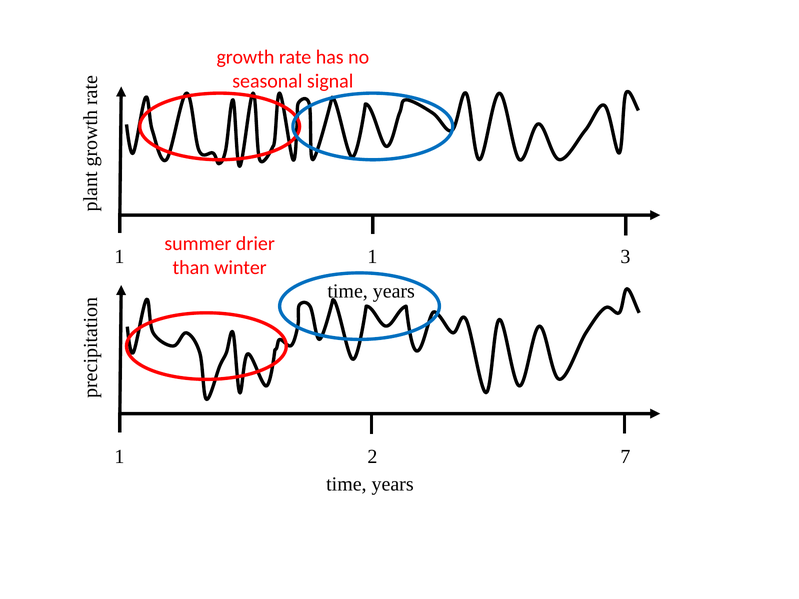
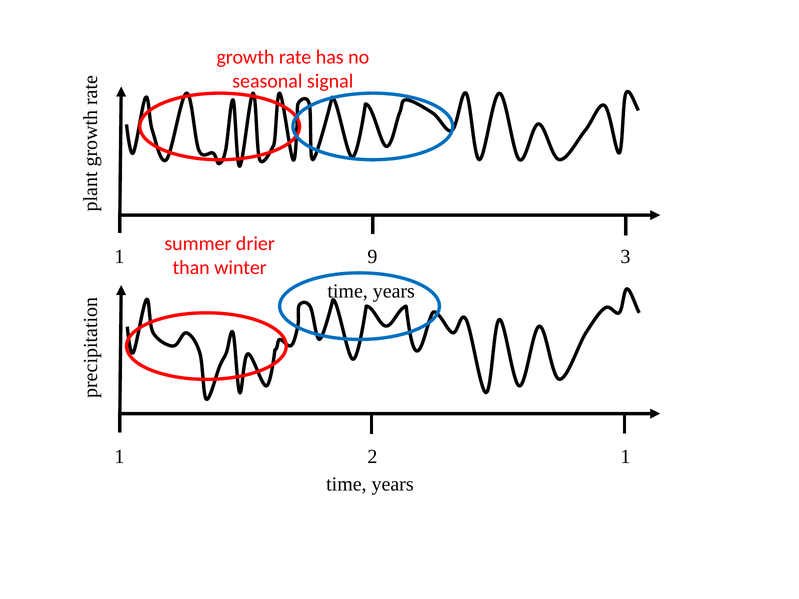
1 1: 1 -> 9
2 7: 7 -> 1
